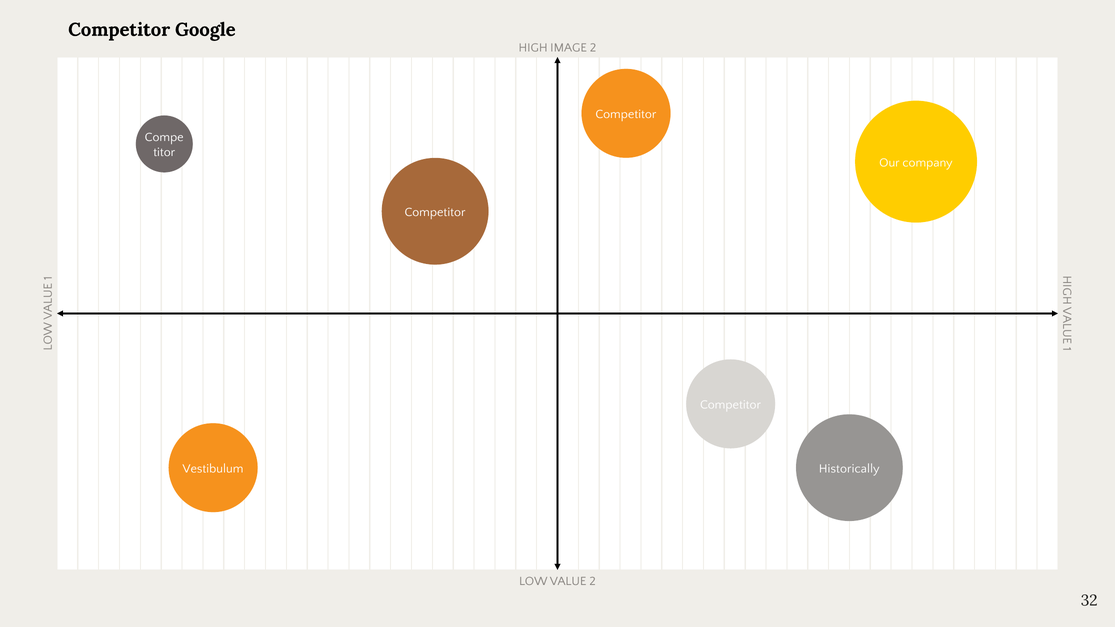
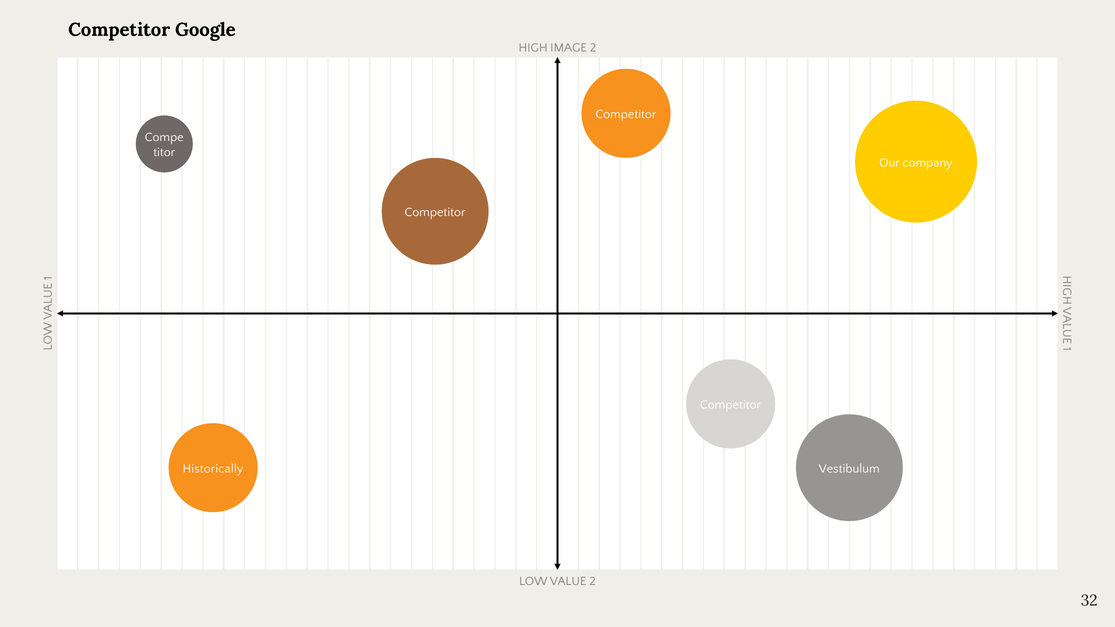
Vestibulum: Vestibulum -> Historically
Historically: Historically -> Vestibulum
